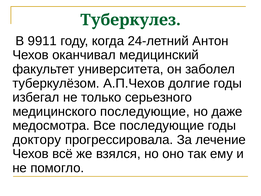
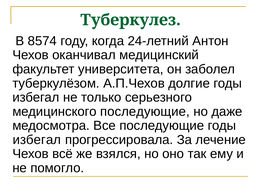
9911: 9911 -> 8574
доктору at (37, 140): доктору -> избегал
